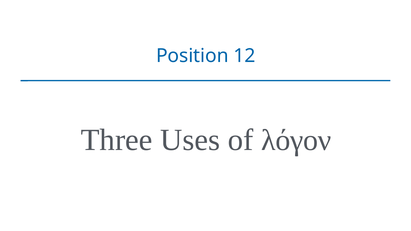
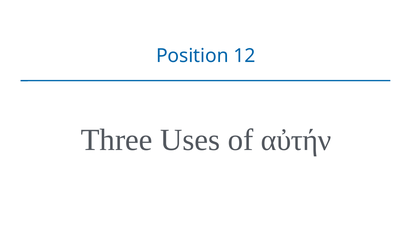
λόγον: λόγον -> αὐτήν
